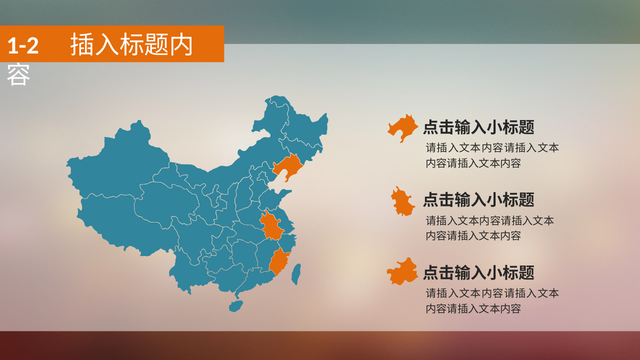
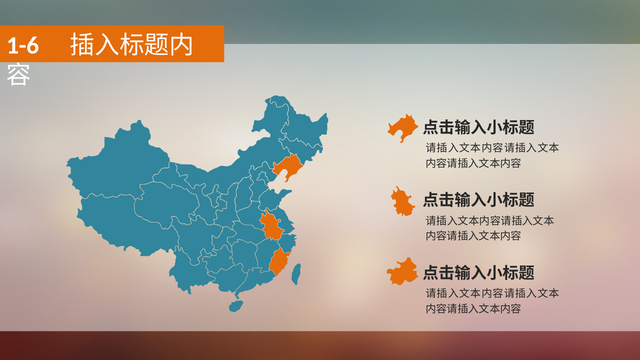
1-2: 1-2 -> 1-6
